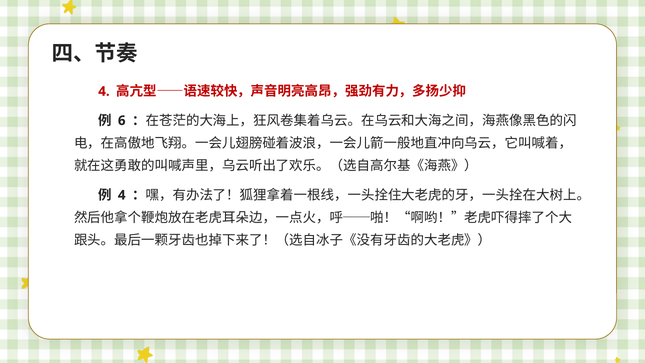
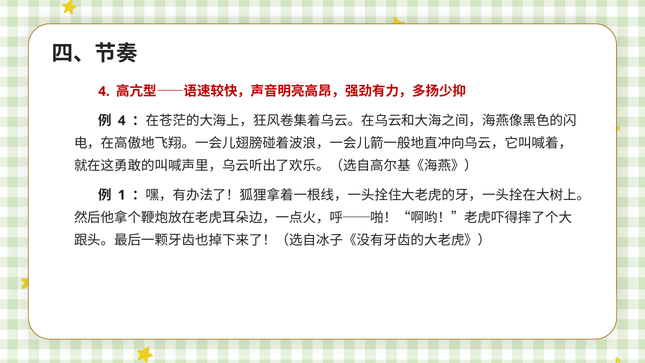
6 at (122, 121): 6 -> 4
4 at (122, 195): 4 -> 1
